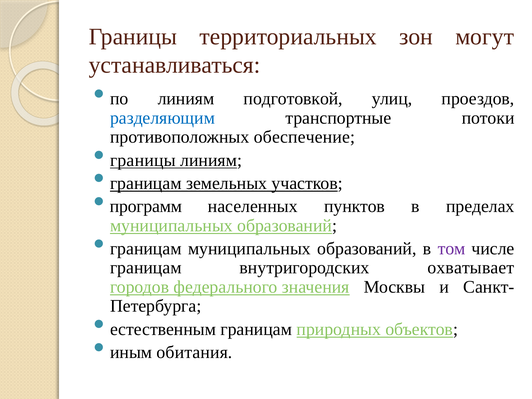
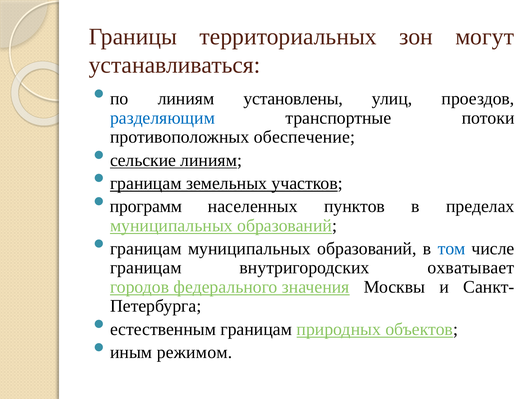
подготовкой: подготовкой -> установлены
границы at (143, 160): границы -> сельские
том colour: purple -> blue
обитания: обитания -> режимом
